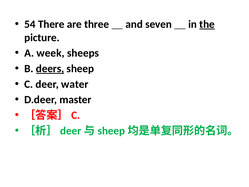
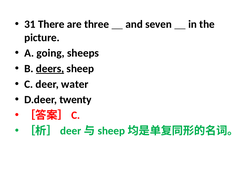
54: 54 -> 31
the underline: present -> none
week: week -> going
master: master -> twenty
